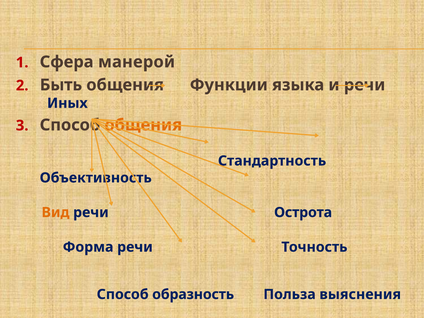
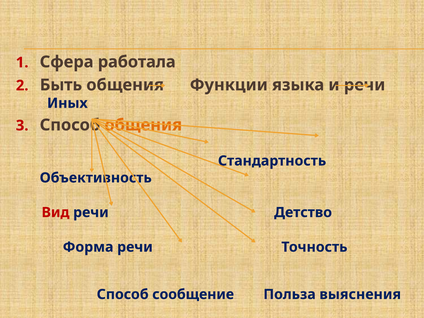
манерой: манерой -> работала
Вид colour: orange -> red
Острота: Острота -> Детство
образность: образность -> сообщение
